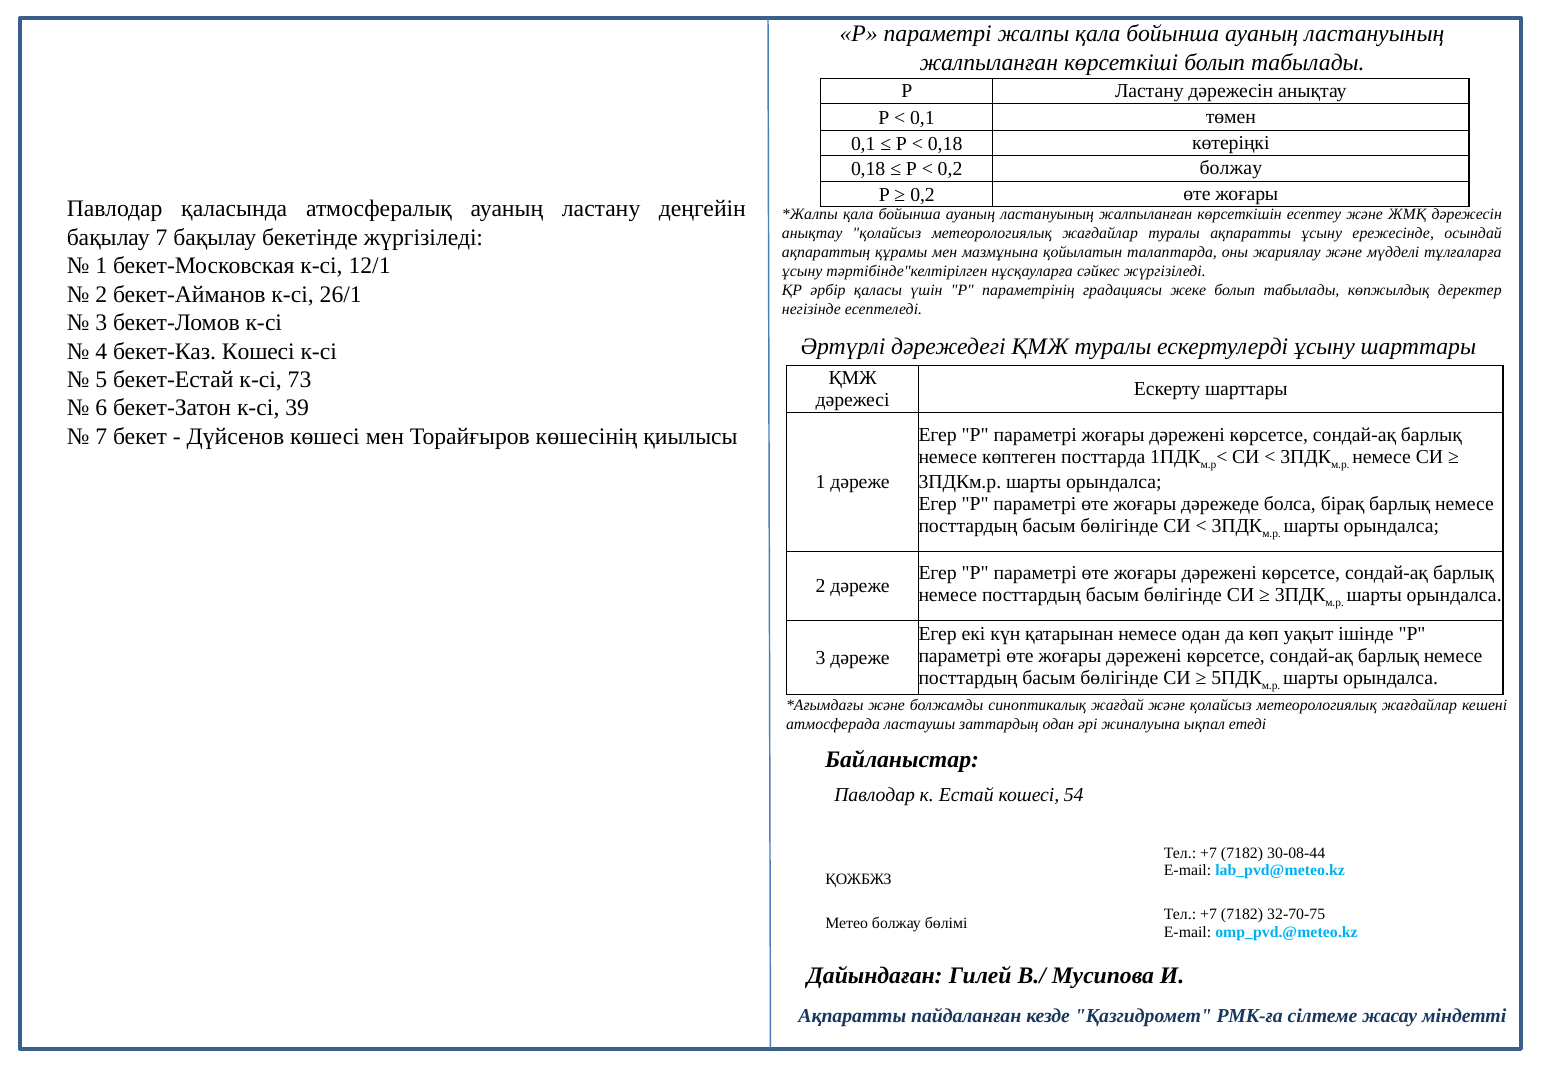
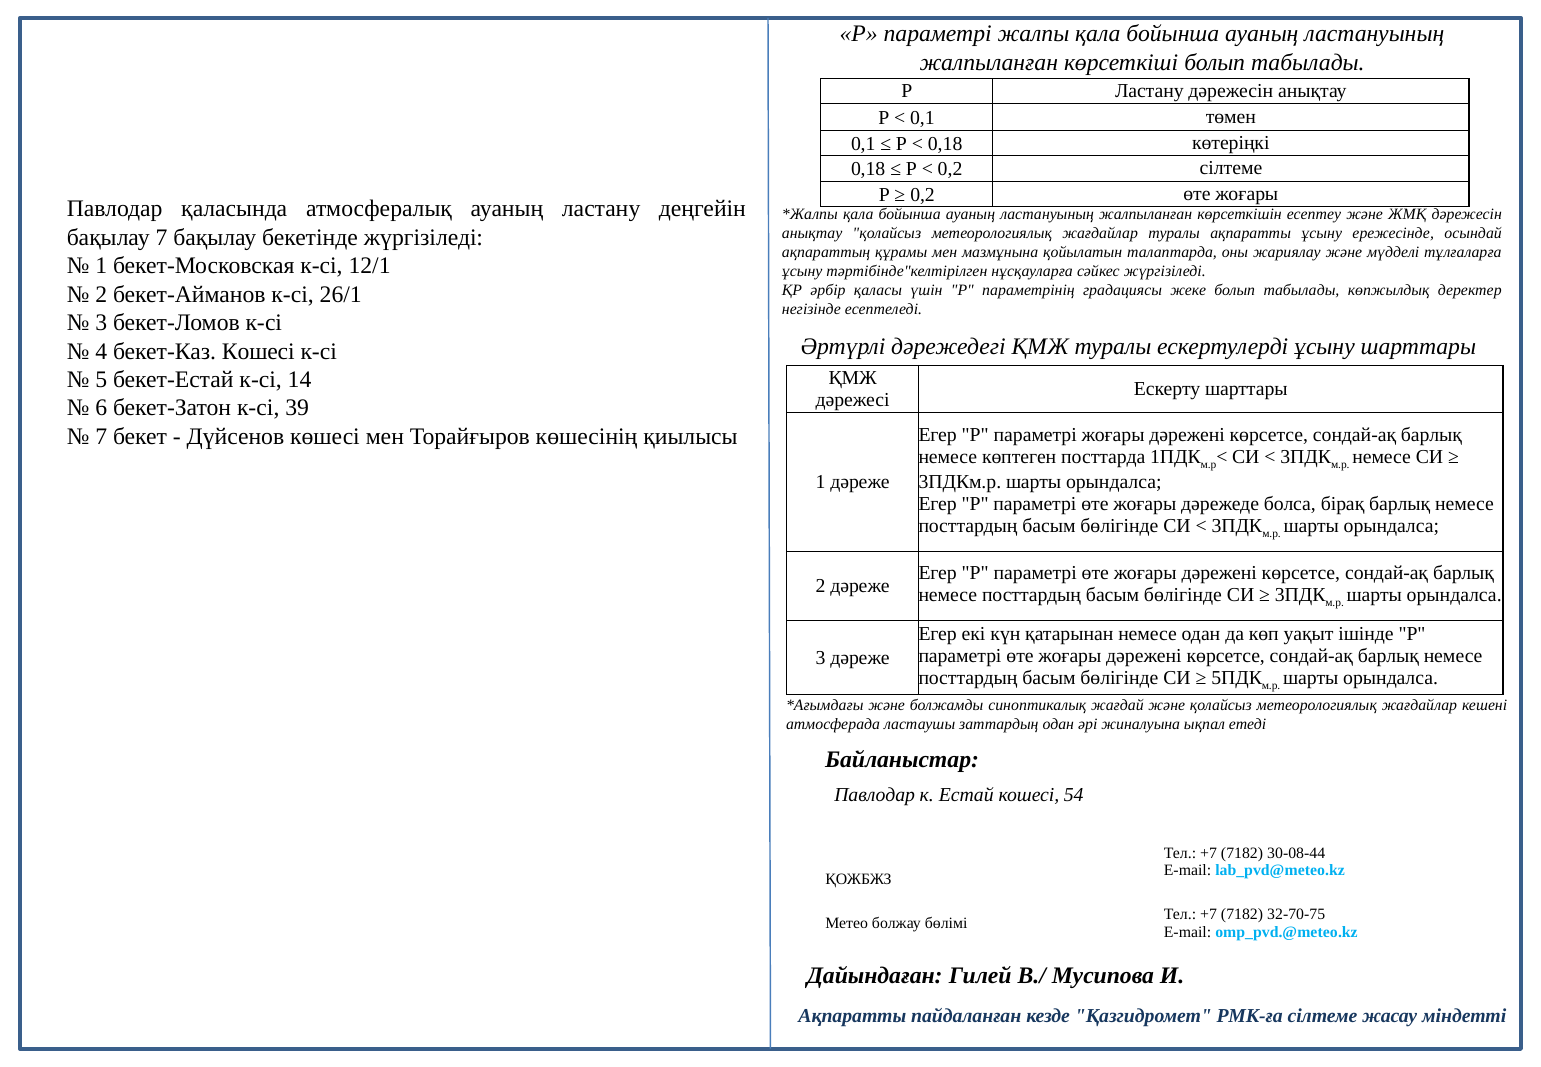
0,2 болжау: болжау -> сілтеме
73: 73 -> 14
